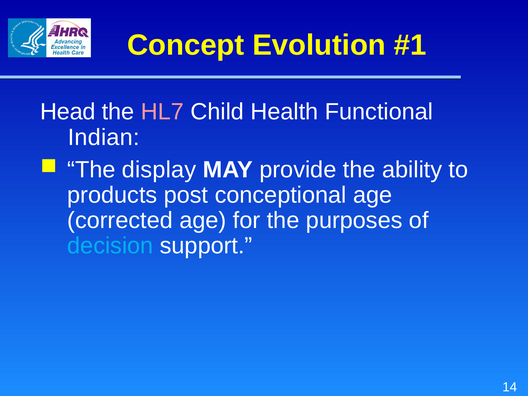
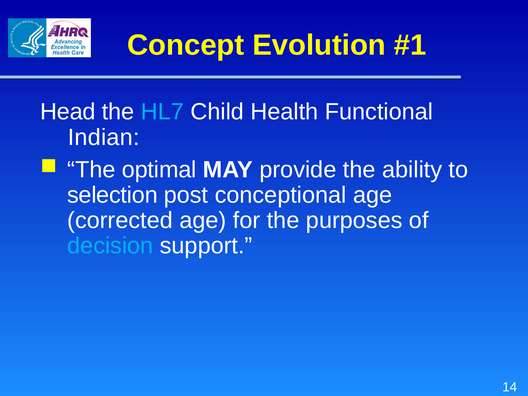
HL7 colour: pink -> light blue
display: display -> optimal
products: products -> selection
